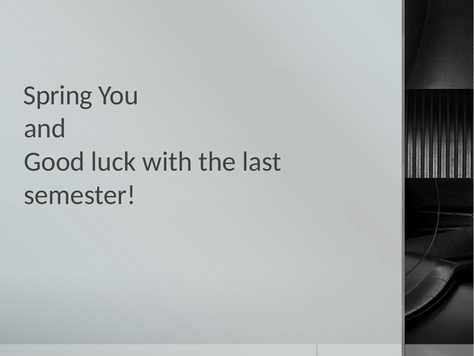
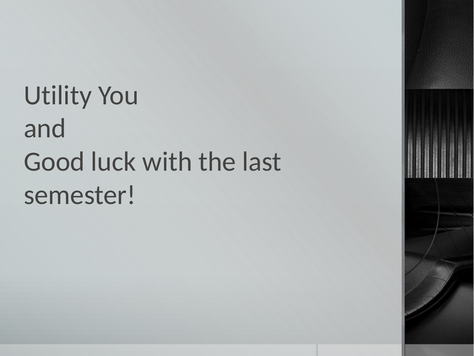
Spring: Spring -> Utility
